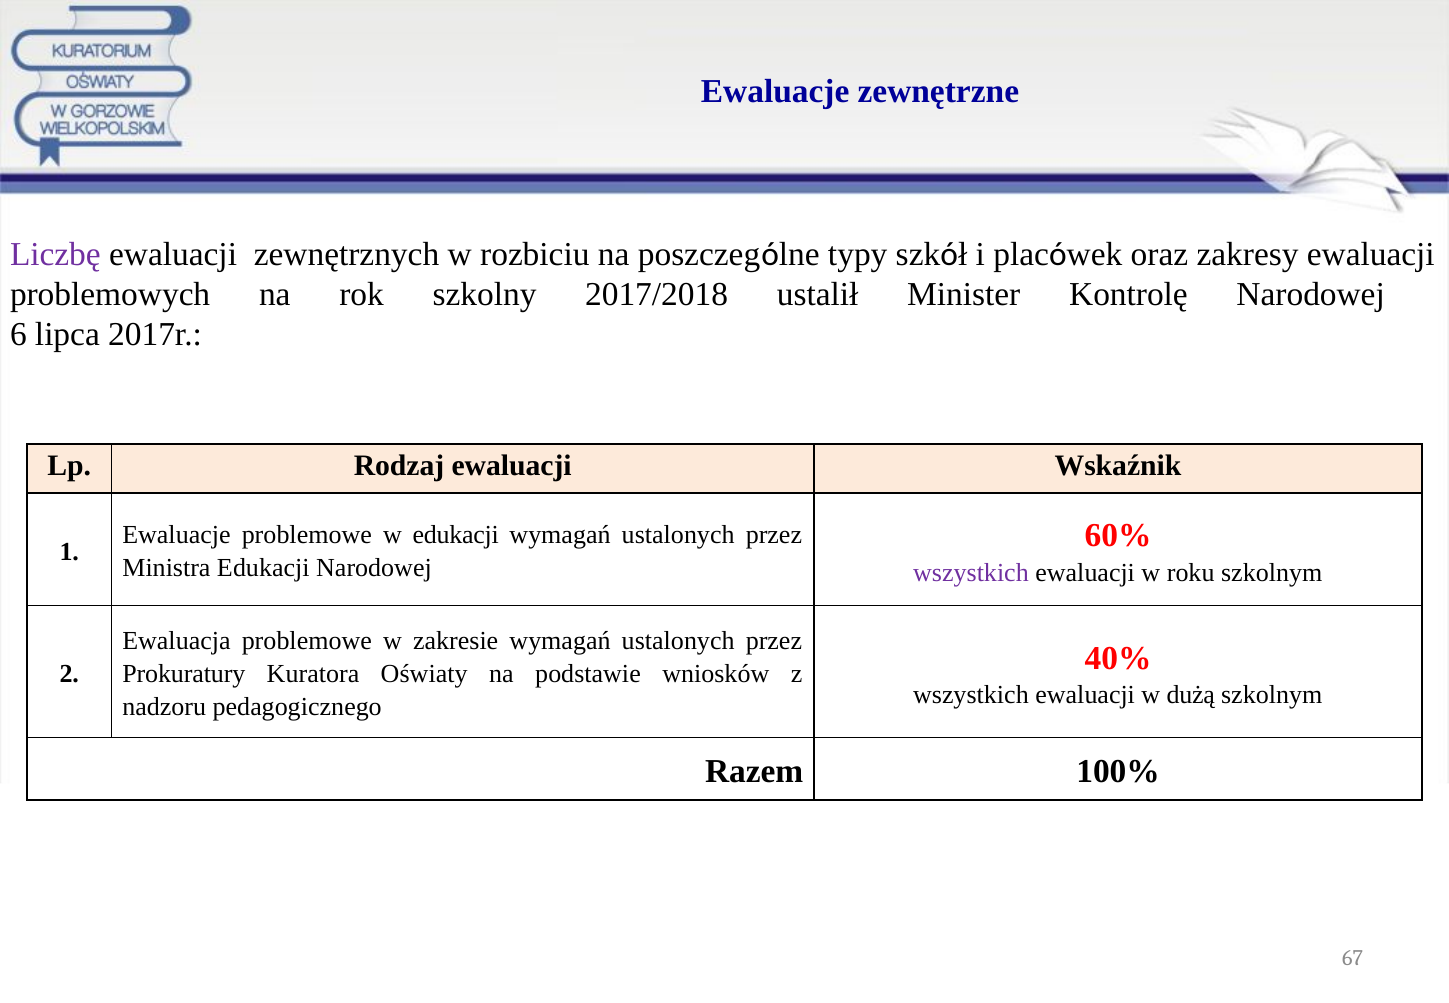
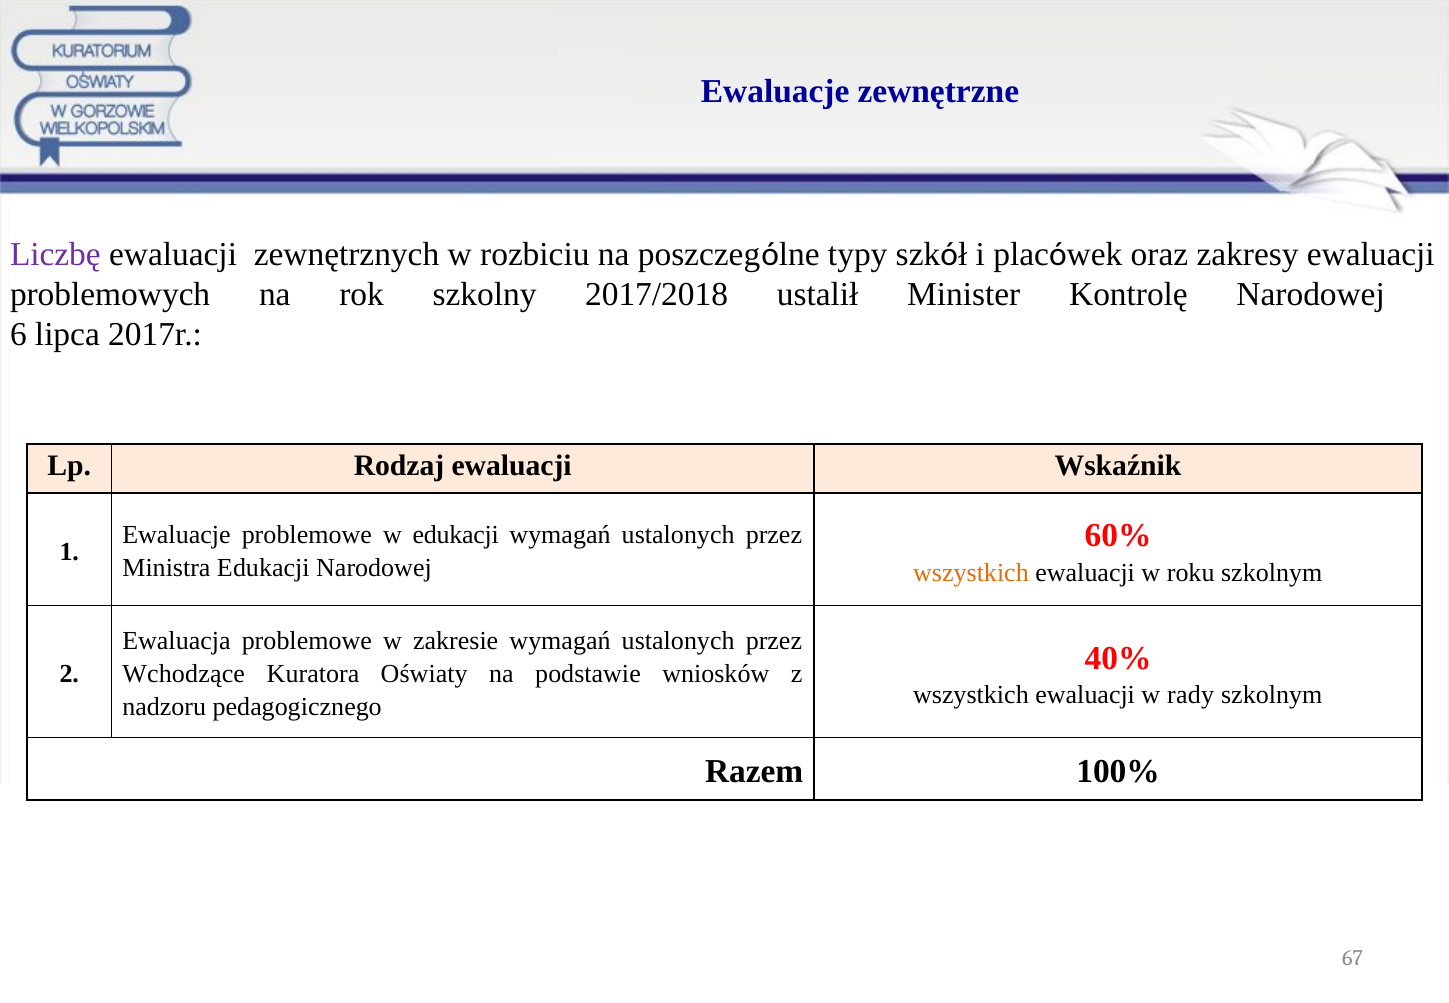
wszystkich at (971, 573) colour: purple -> orange
Prokuratury: Prokuratury -> Wchodzące
dużą: dużą -> rady
